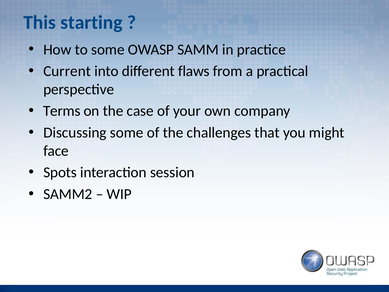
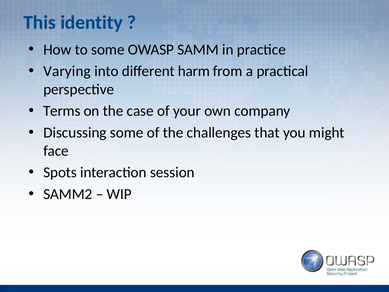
starting: starting -> identity
Current: Current -> Varying
flaws: flaws -> harm
